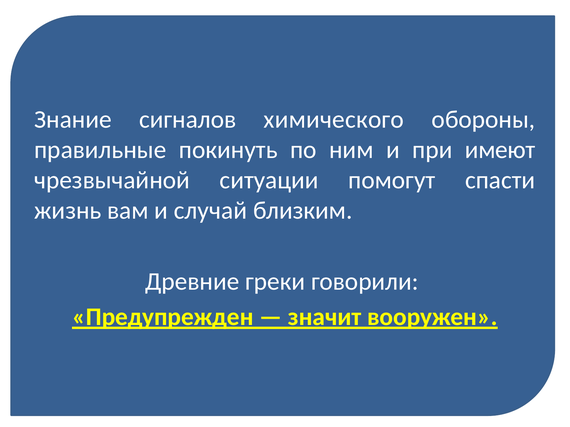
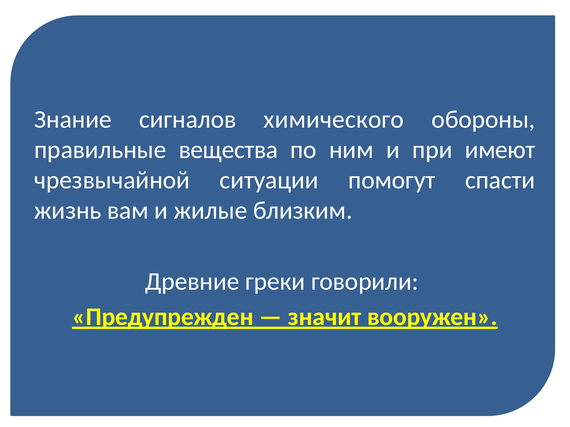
покинуть: покинуть -> вещества
случай: случай -> жилые
